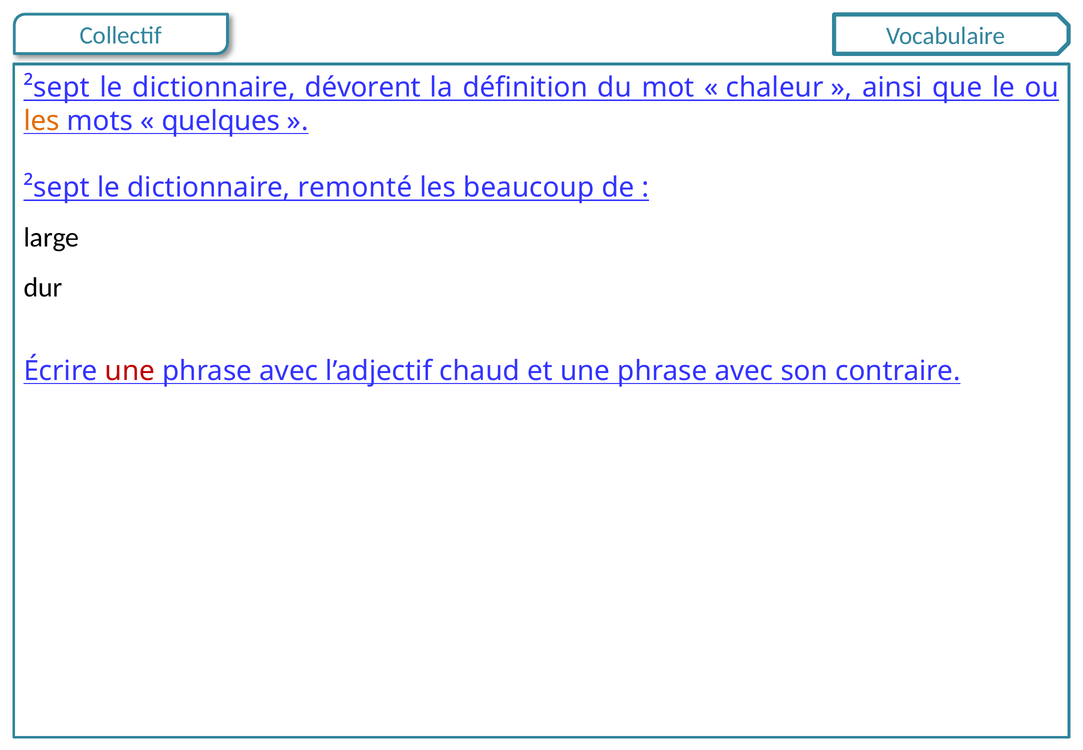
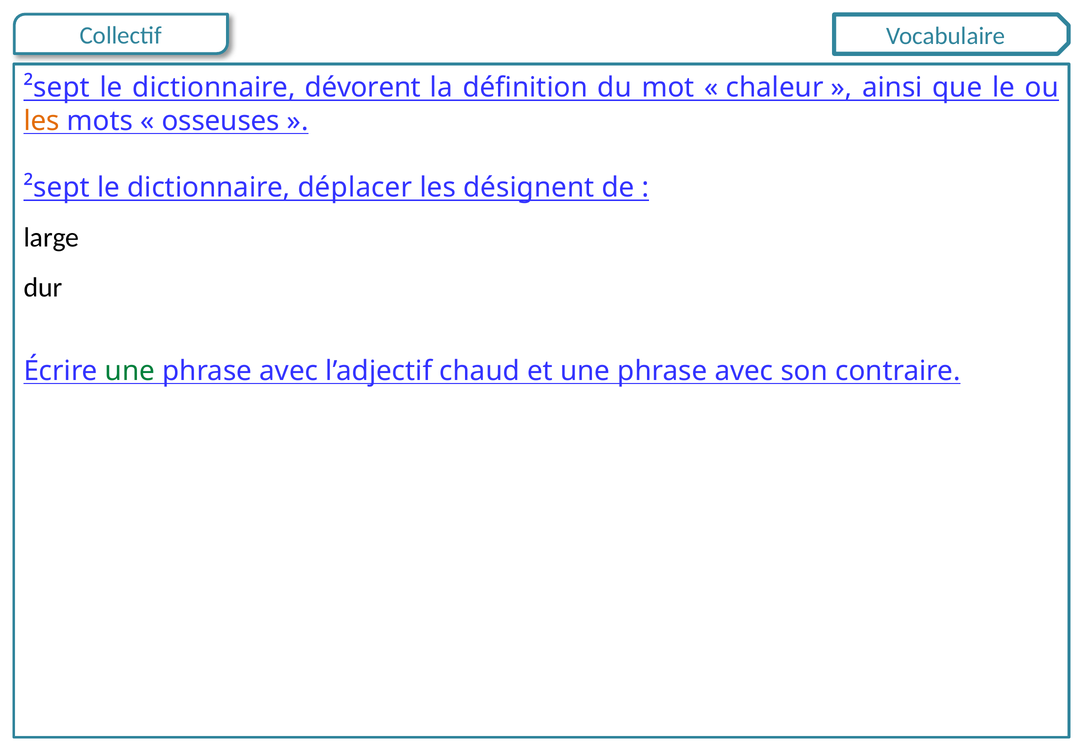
quelques: quelques -> osseuses
remonté: remonté -> déplacer
beaucoup: beaucoup -> désignent
une at (130, 371) colour: red -> green
